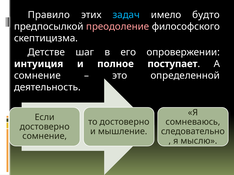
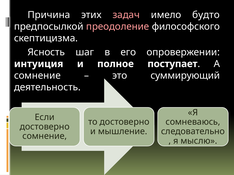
Правило: Правило -> Причина
задач colour: light blue -> pink
Детстве: Детстве -> Ясность
определенной: определенной -> суммирующий
